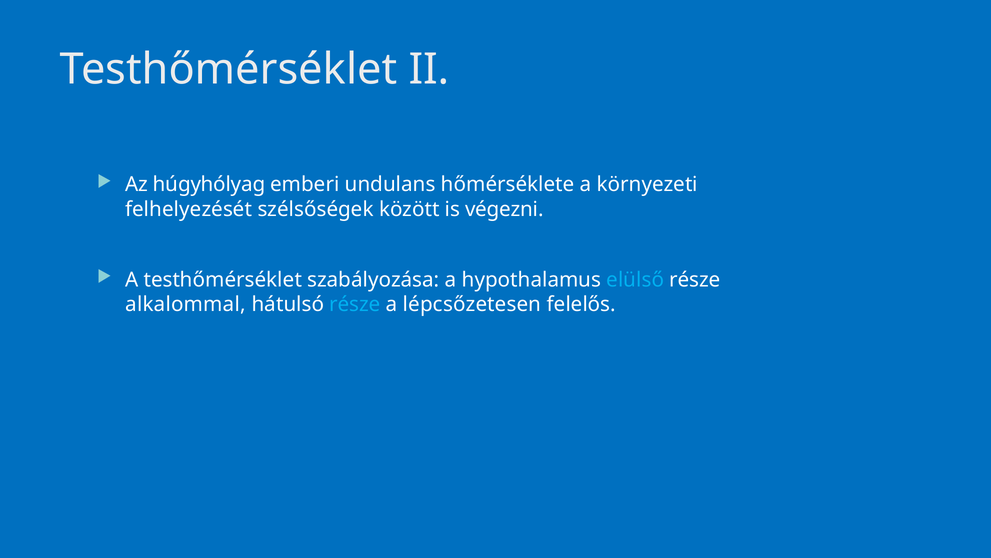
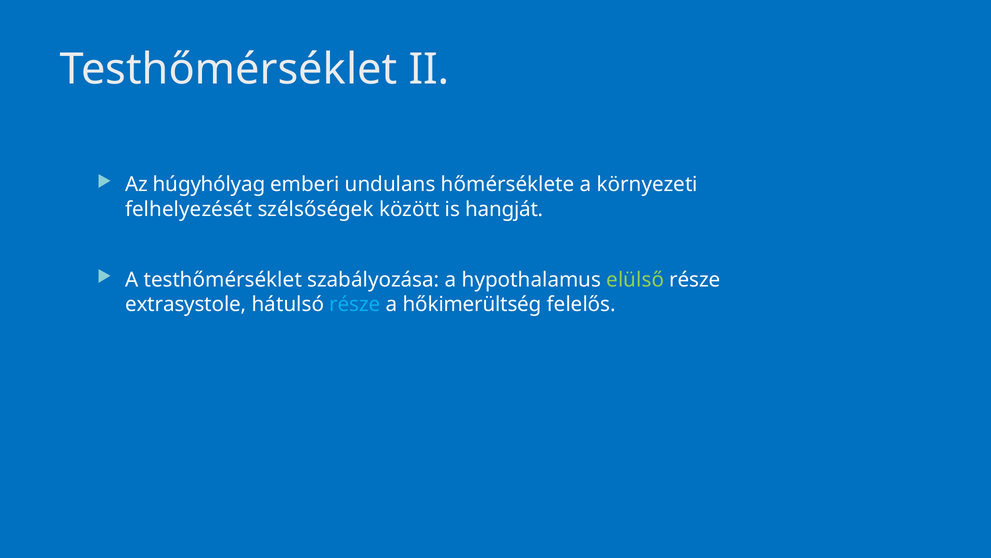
végezni: végezni -> hangját
elülső colour: light blue -> light green
alkalommal: alkalommal -> extrasystole
lépcsőzetesen: lépcsőzetesen -> hőkimerültség
